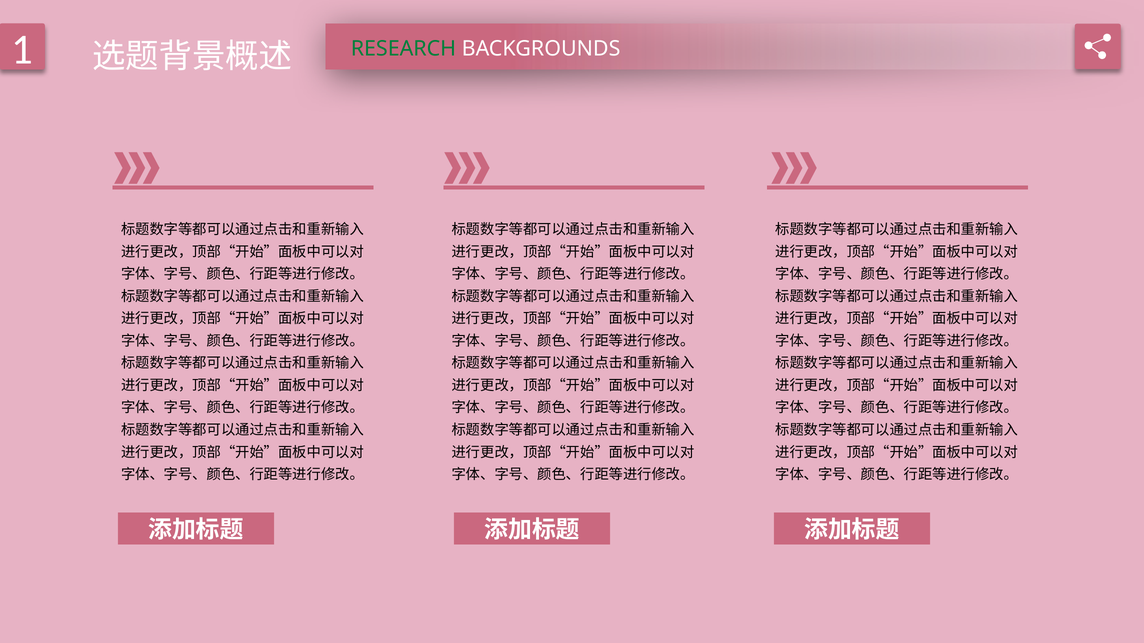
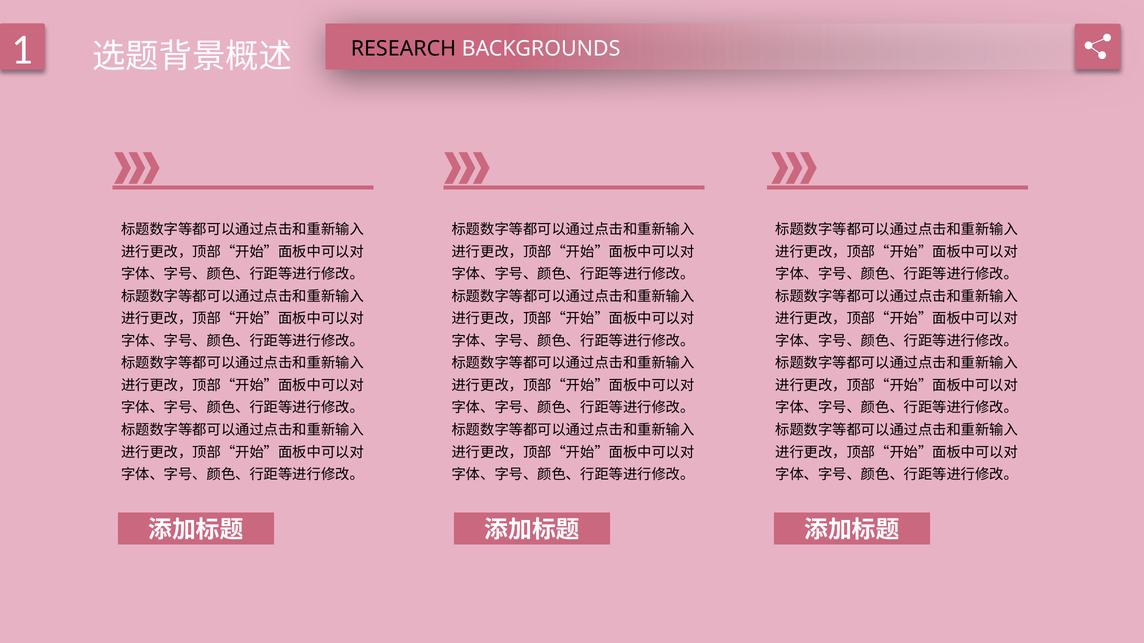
RESEARCH colour: green -> black
